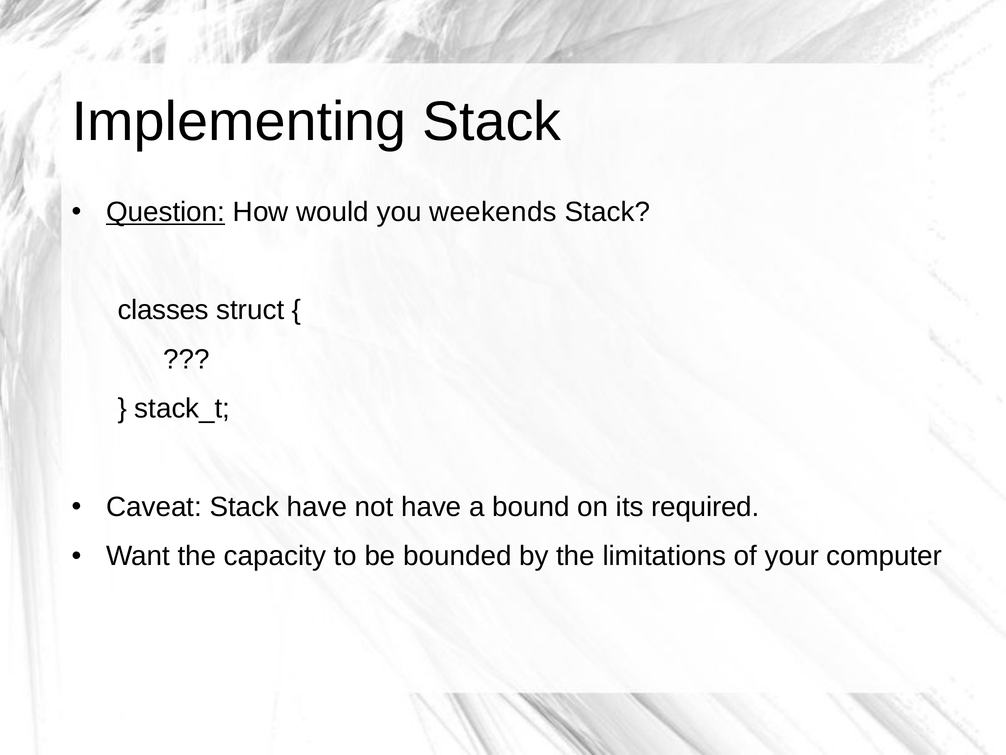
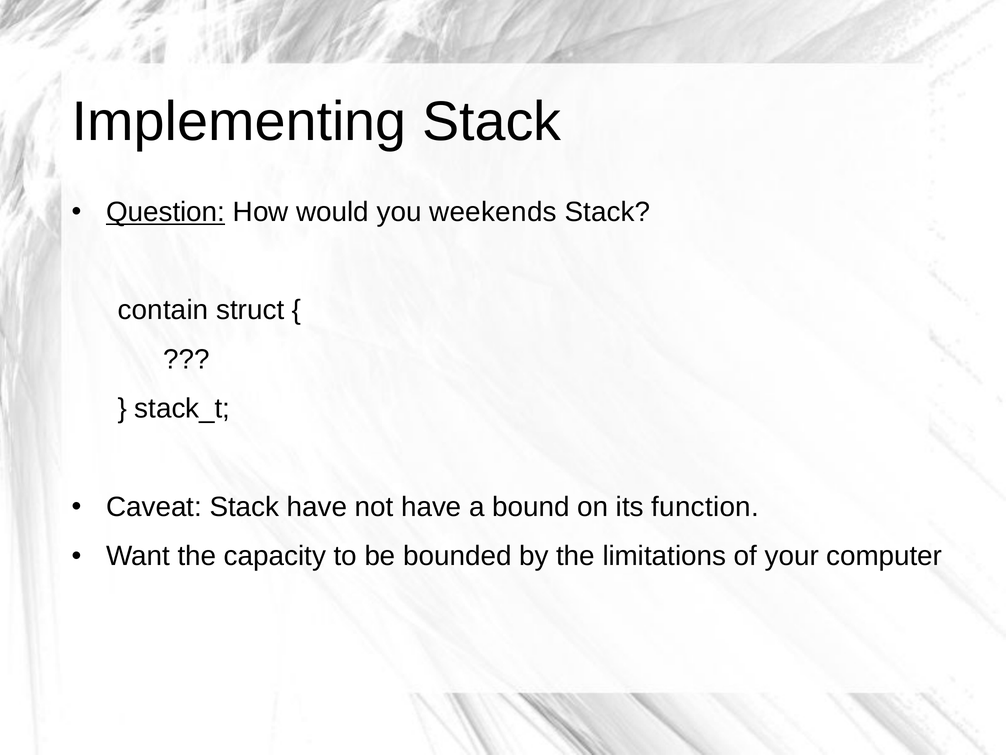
classes: classes -> contain
required: required -> function
